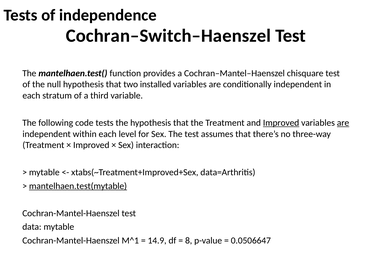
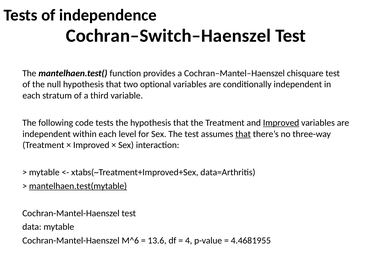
installed: installed -> optional
are at (343, 123) underline: present -> none
that at (243, 134) underline: none -> present
M^1: M^1 -> M^6
14.9: 14.9 -> 13.6
8: 8 -> 4
0.0506647: 0.0506647 -> 4.4681955
